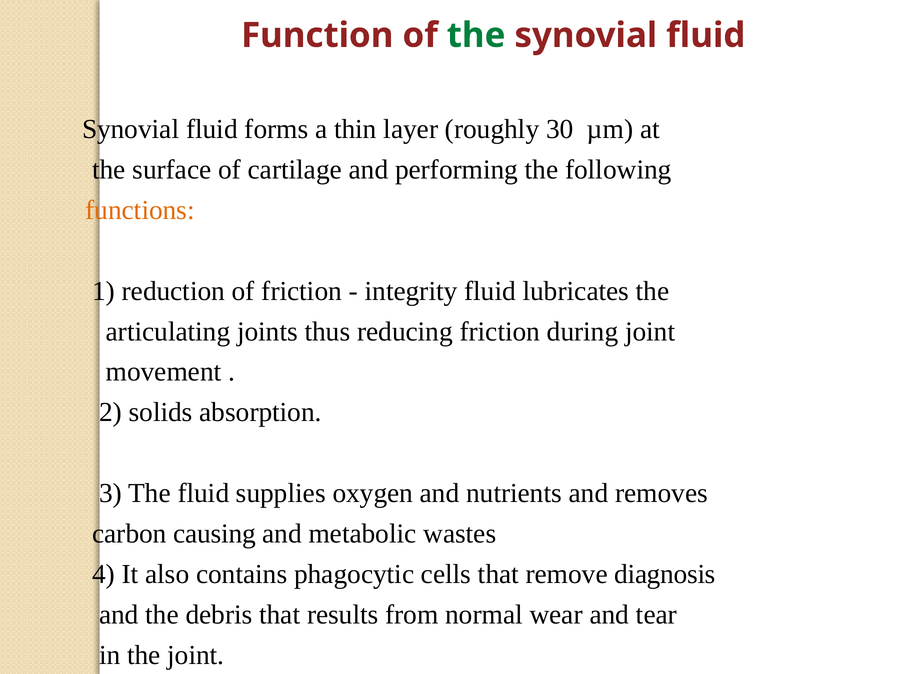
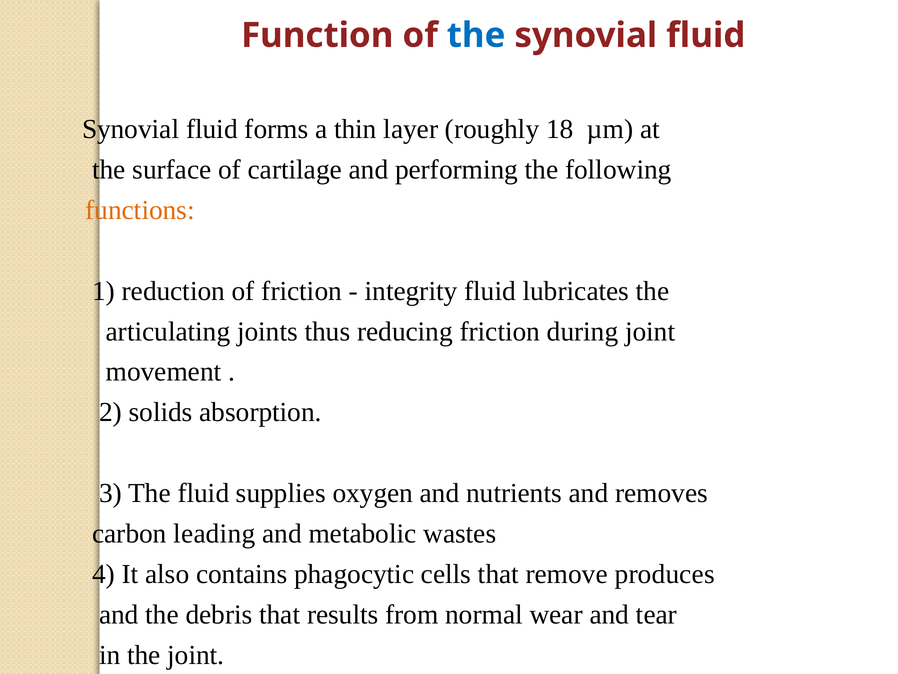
the at (476, 35) colour: green -> blue
30: 30 -> 18
causing: causing -> leading
diagnosis: diagnosis -> produces
